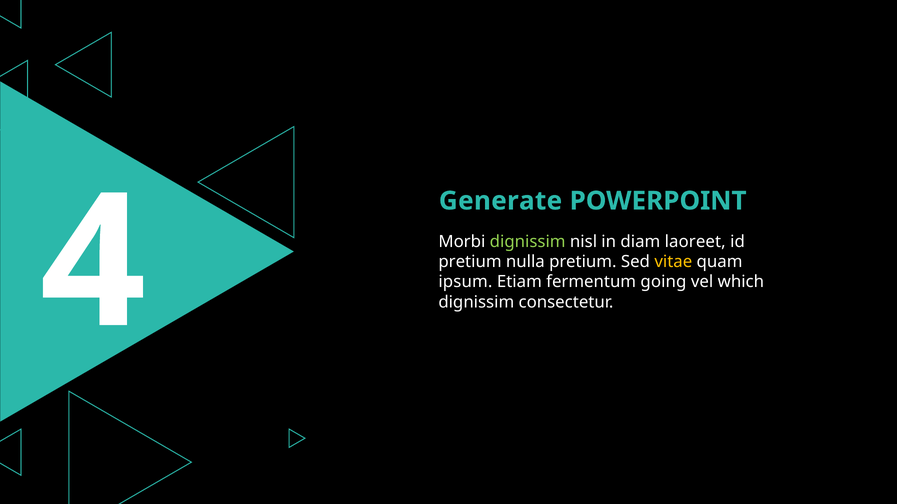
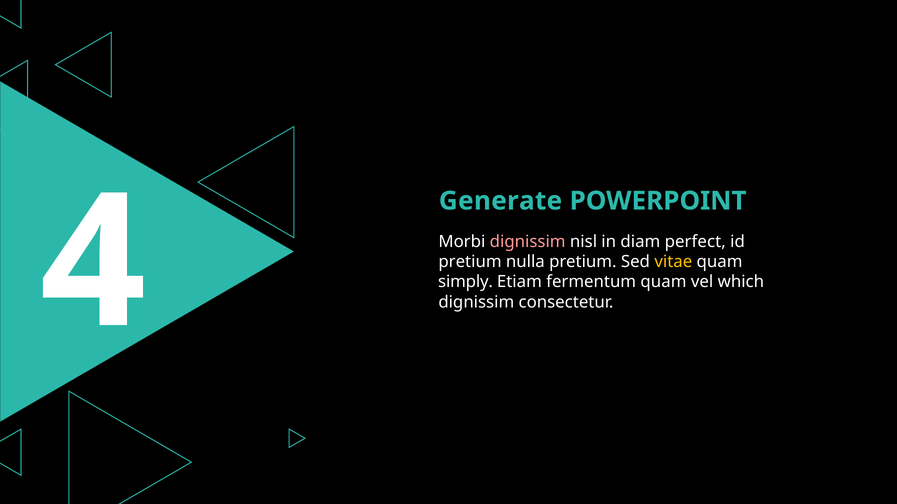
dignissim at (528, 242) colour: light green -> pink
laoreet: laoreet -> perfect
ipsum: ipsum -> simply
fermentum going: going -> quam
